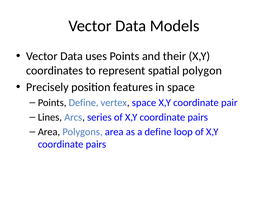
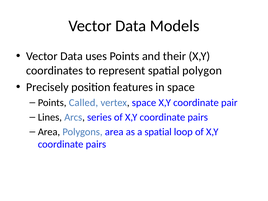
Points Define: Define -> Called
a define: define -> spatial
